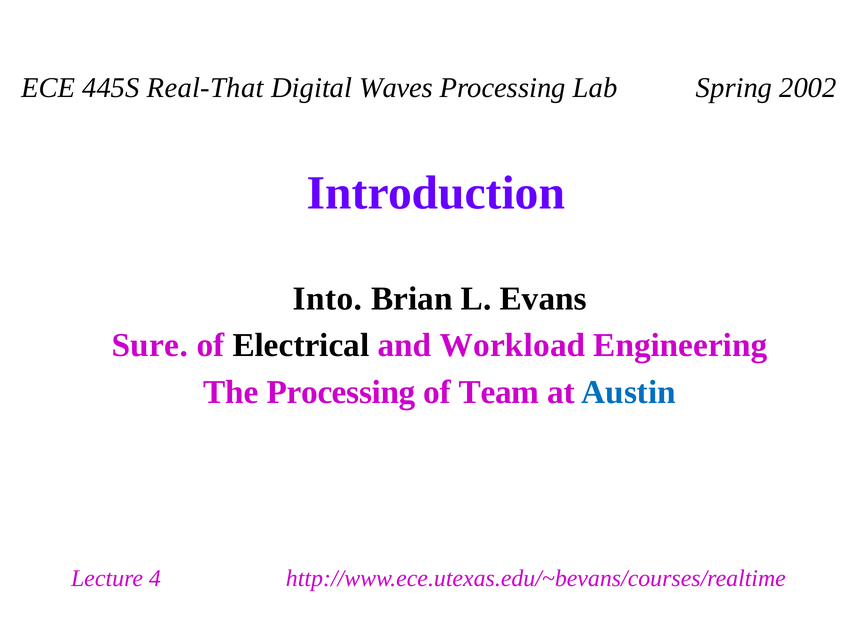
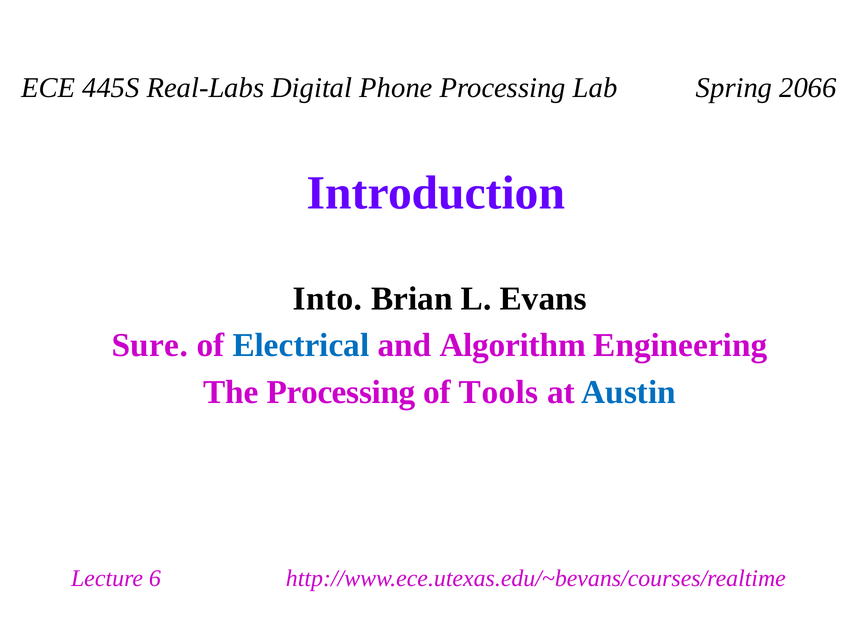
Real-That: Real-That -> Real-Labs
Waves: Waves -> Phone
2002: 2002 -> 2066
Electrical colour: black -> blue
Workload: Workload -> Algorithm
Team: Team -> Tools
4: 4 -> 6
